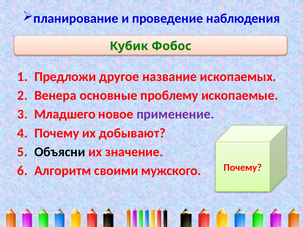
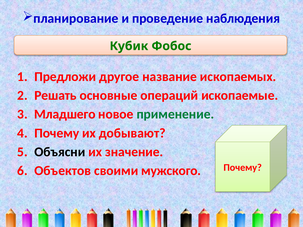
Венера: Венера -> Решать
проблему: проблему -> операций
применение colour: purple -> green
Алгоритм: Алгоритм -> Объектов
